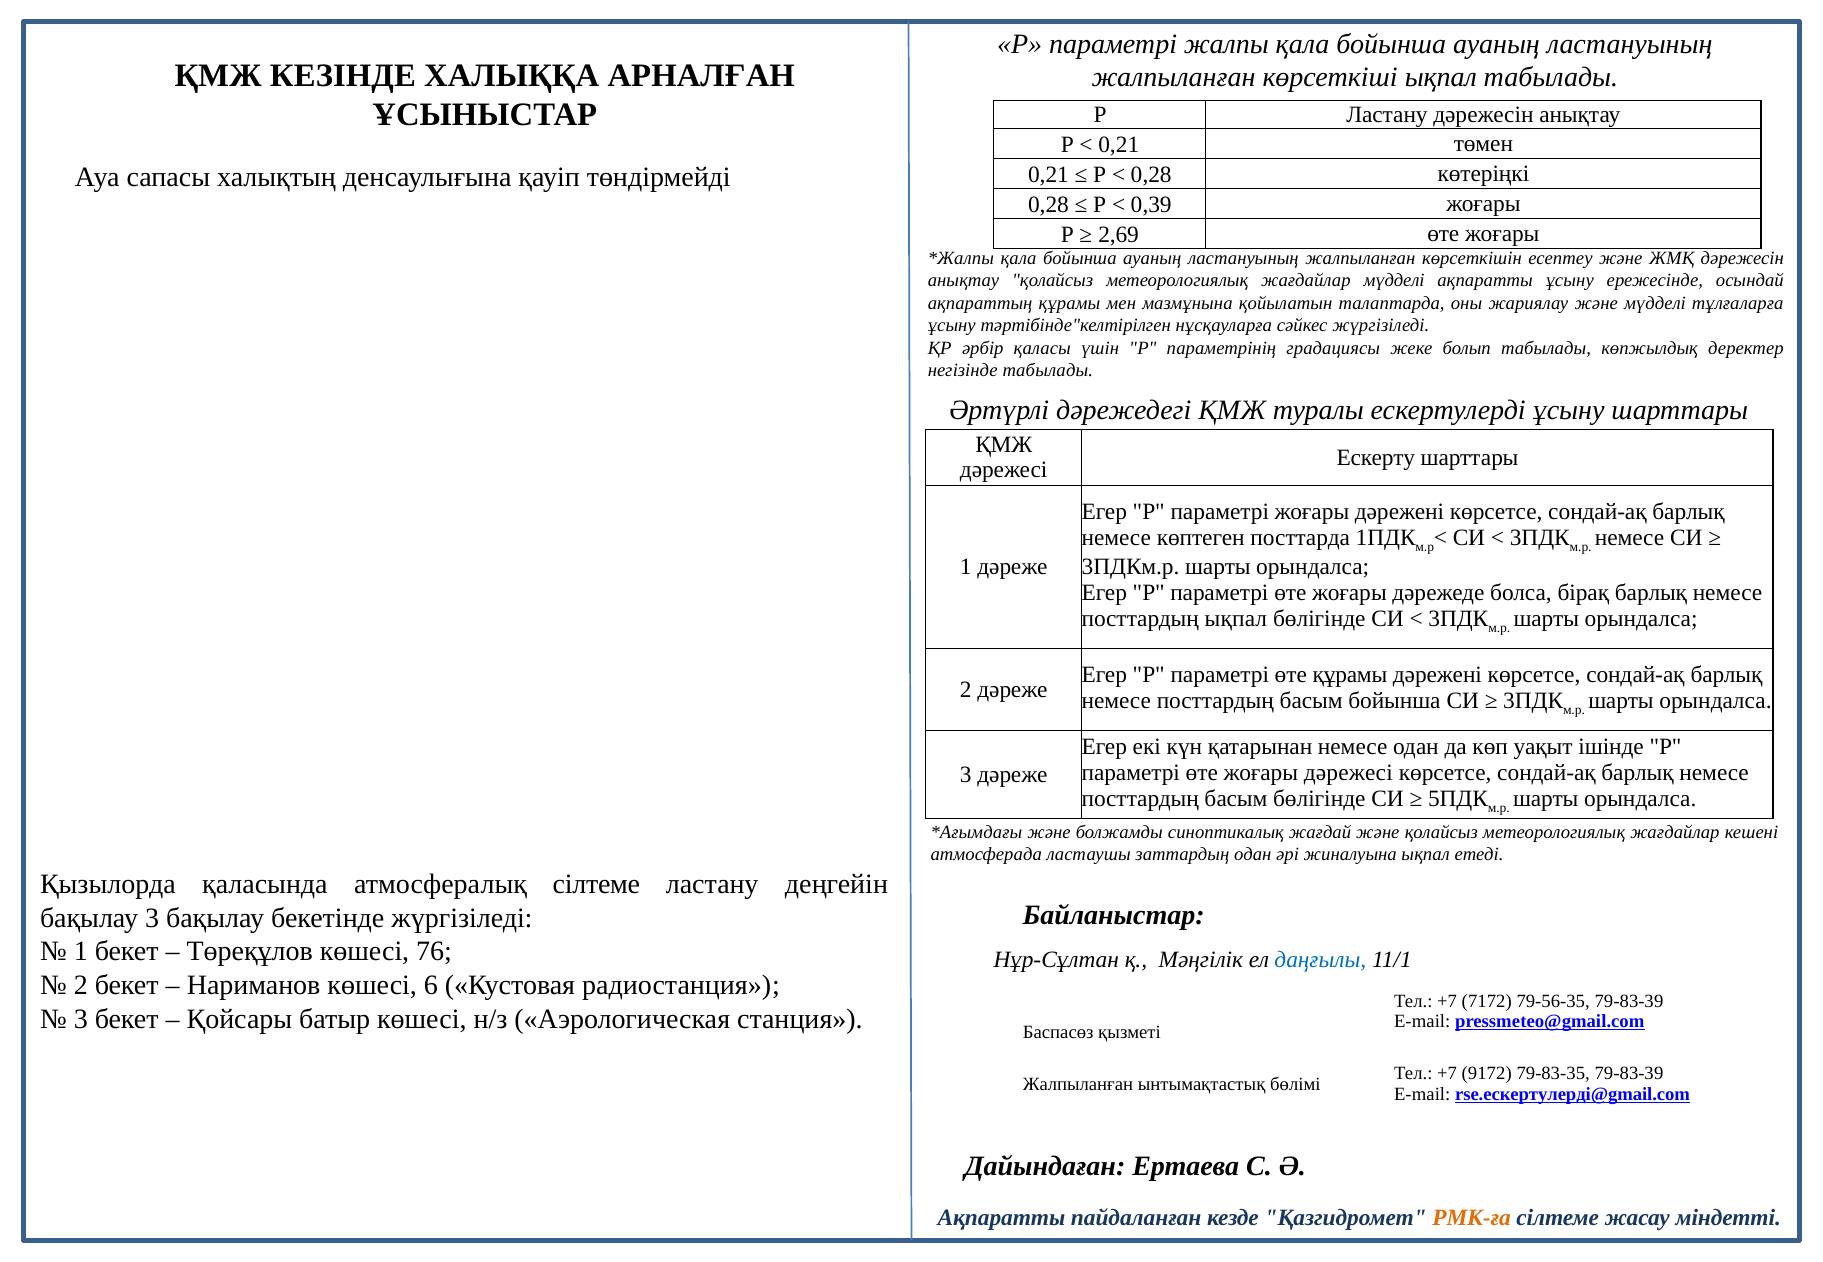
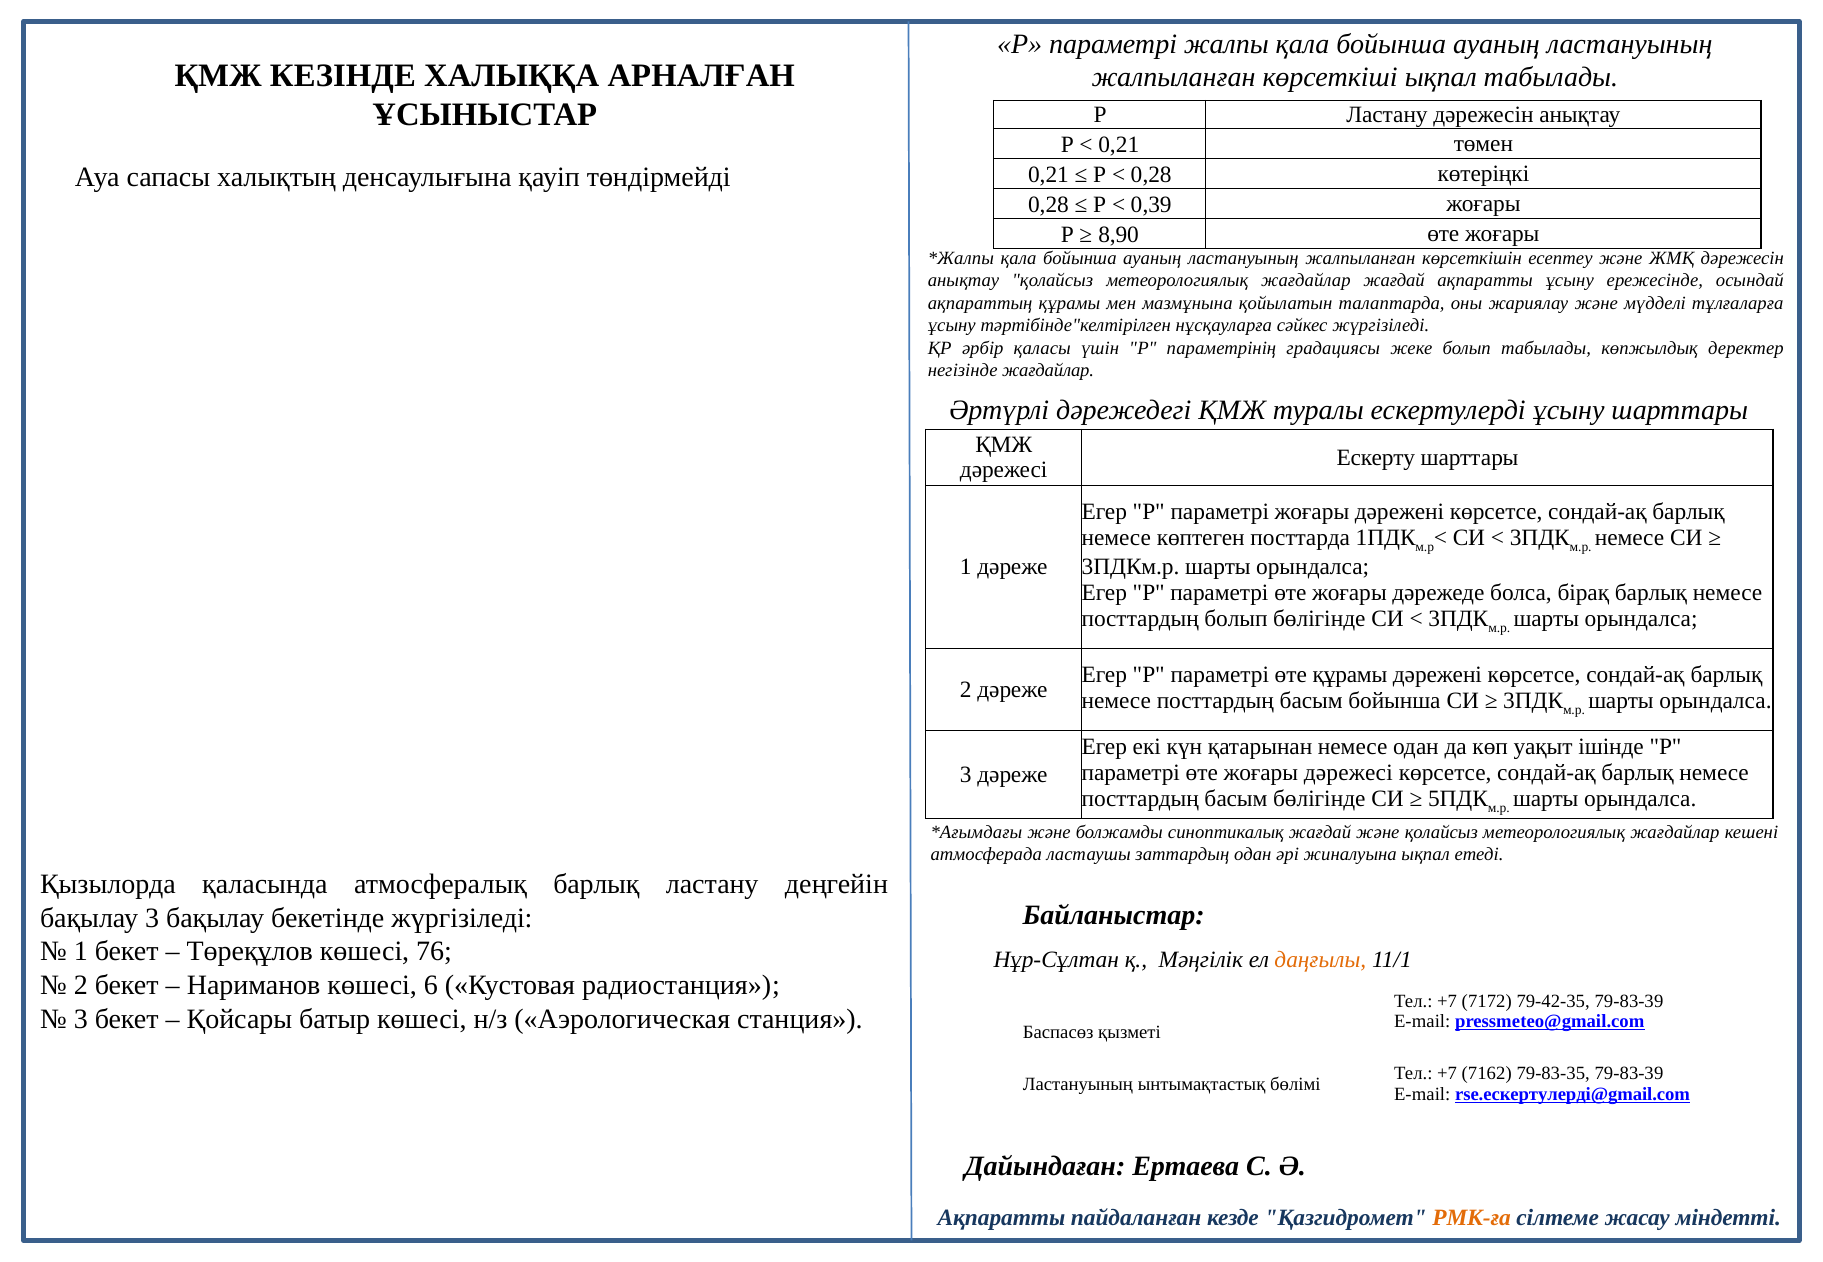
2,69: 2,69 -> 8,90
жағдайлар мүдделі: мүдделі -> жағдай
негізінде табылады: табылады -> жағдайлар
посттардың ықпал: ықпал -> болып
атмосфералық сілтеме: сілтеме -> барлық
даңғылы colour: blue -> orange
79-56-35: 79-56-35 -> 79-42-35
9172: 9172 -> 7162
Жалпыланған at (1078, 1084): Жалпыланған -> Ластануының
